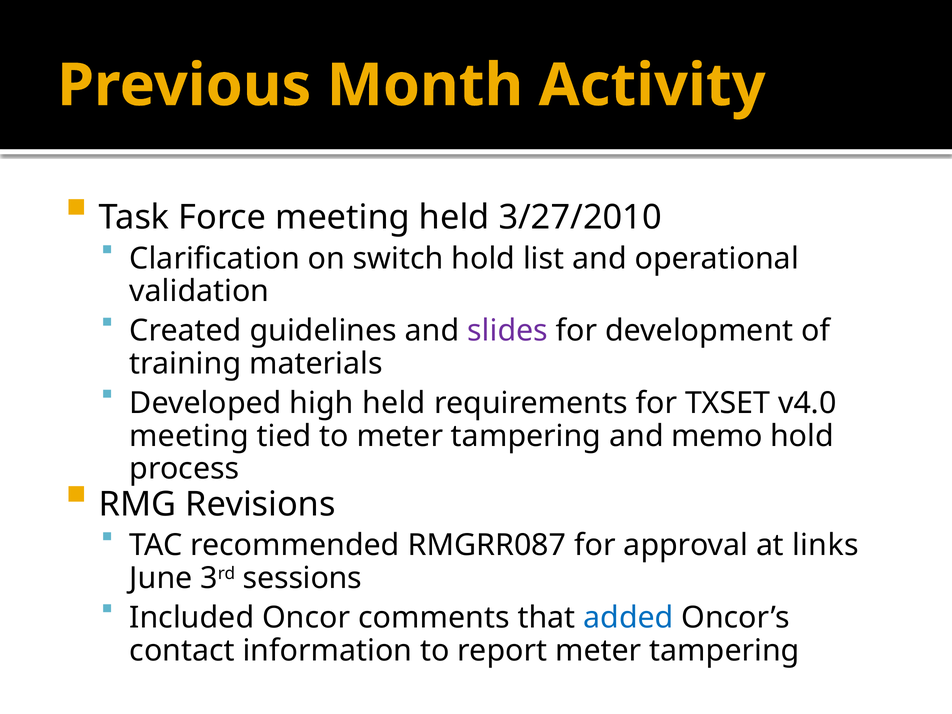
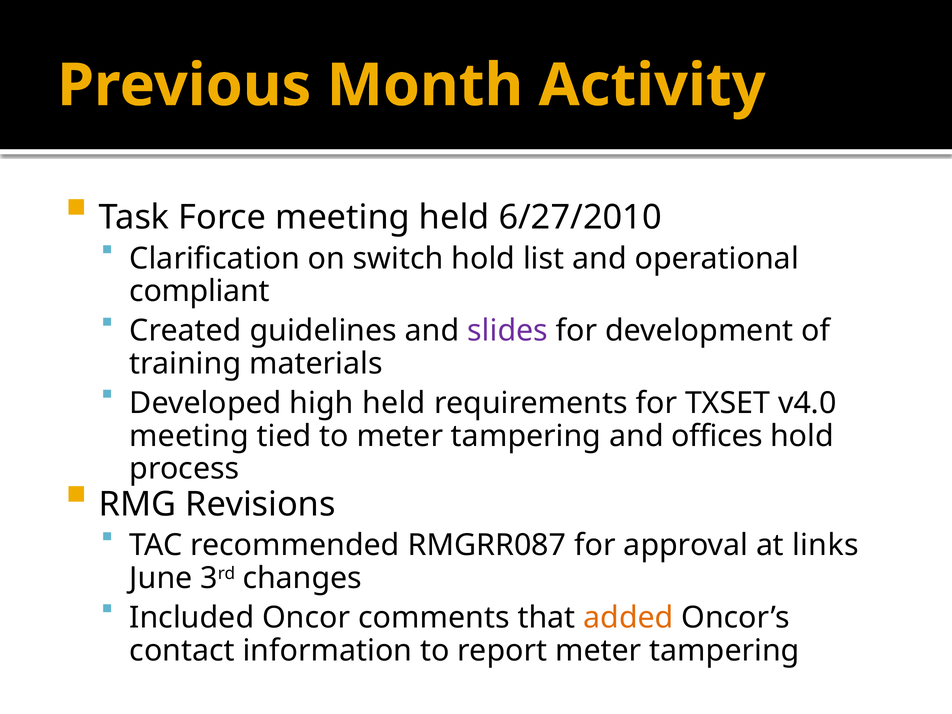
3/27/2010: 3/27/2010 -> 6/27/2010
validation: validation -> compliant
memo: memo -> offices
sessions: sessions -> changes
added colour: blue -> orange
